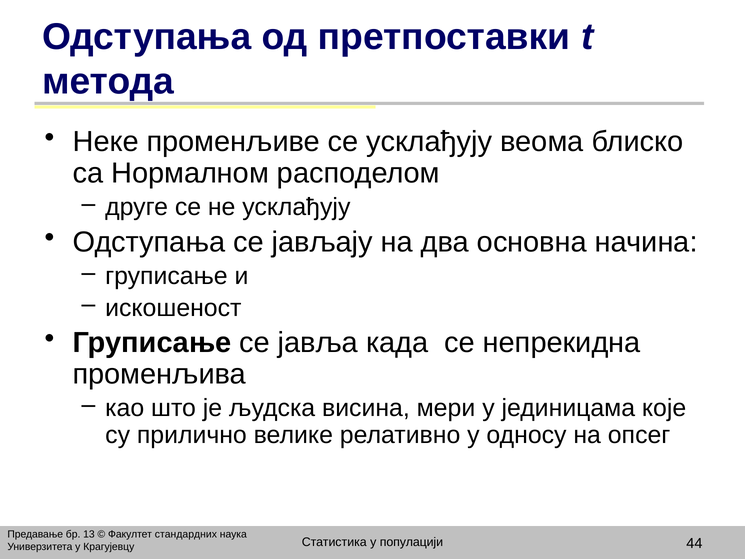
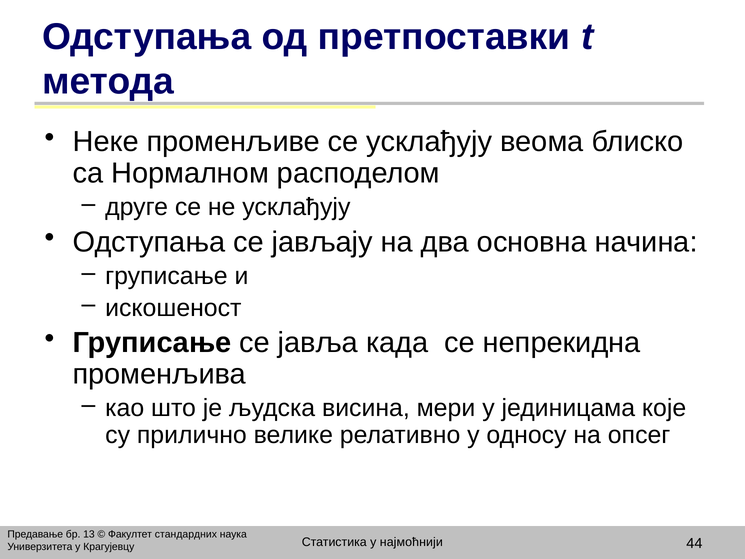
популацији: популацији -> најмоћнији
